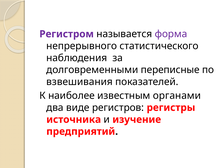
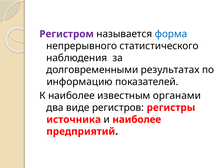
форма colour: purple -> blue
переписные: переписные -> результатах
взвешивания: взвешивания -> информацию
и изучение: изучение -> наиболее
